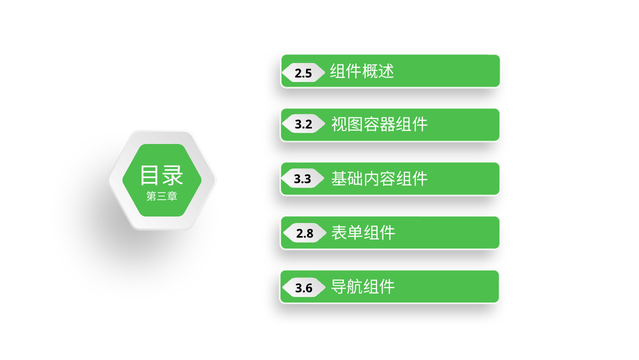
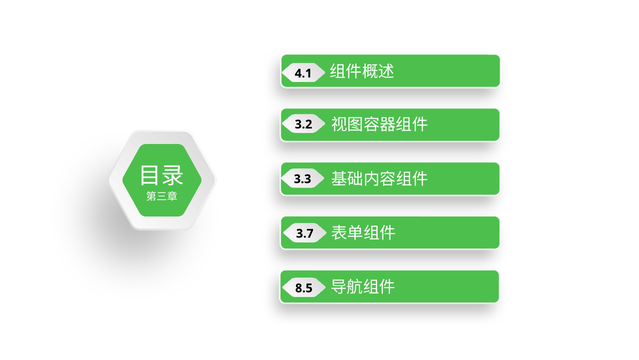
2.5: 2.5 -> 4.1
2.8: 2.8 -> 3.7
3.6: 3.6 -> 8.5
